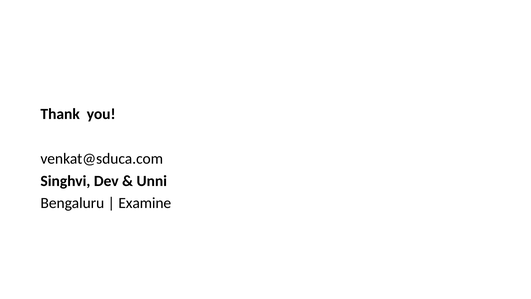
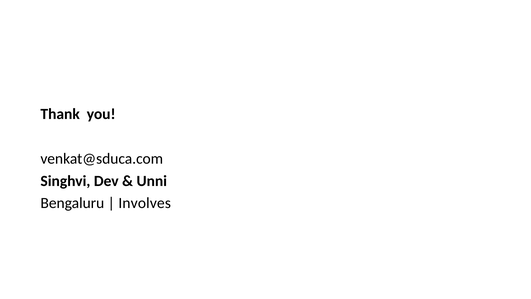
Examine: Examine -> Involves
